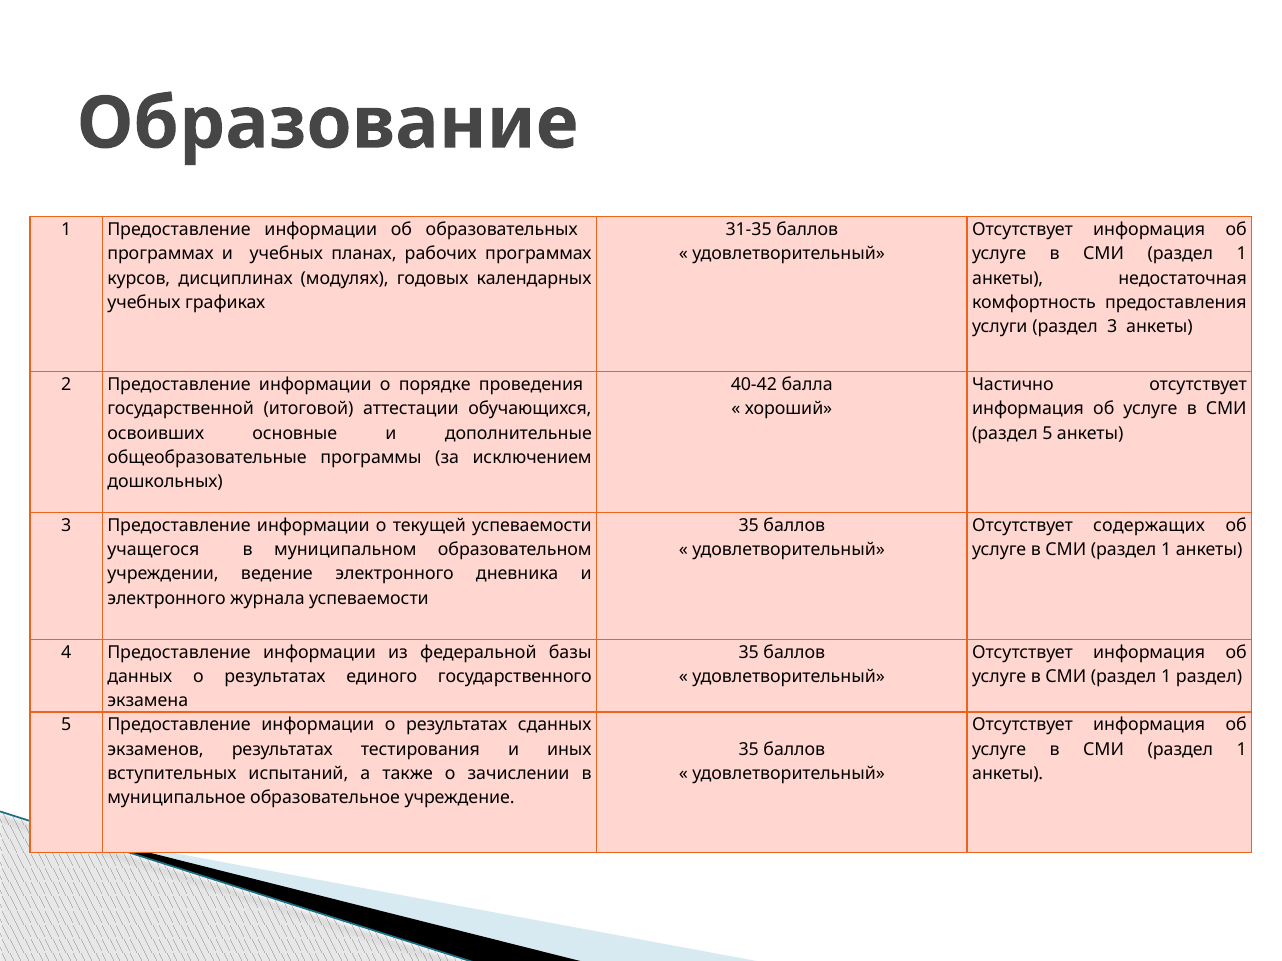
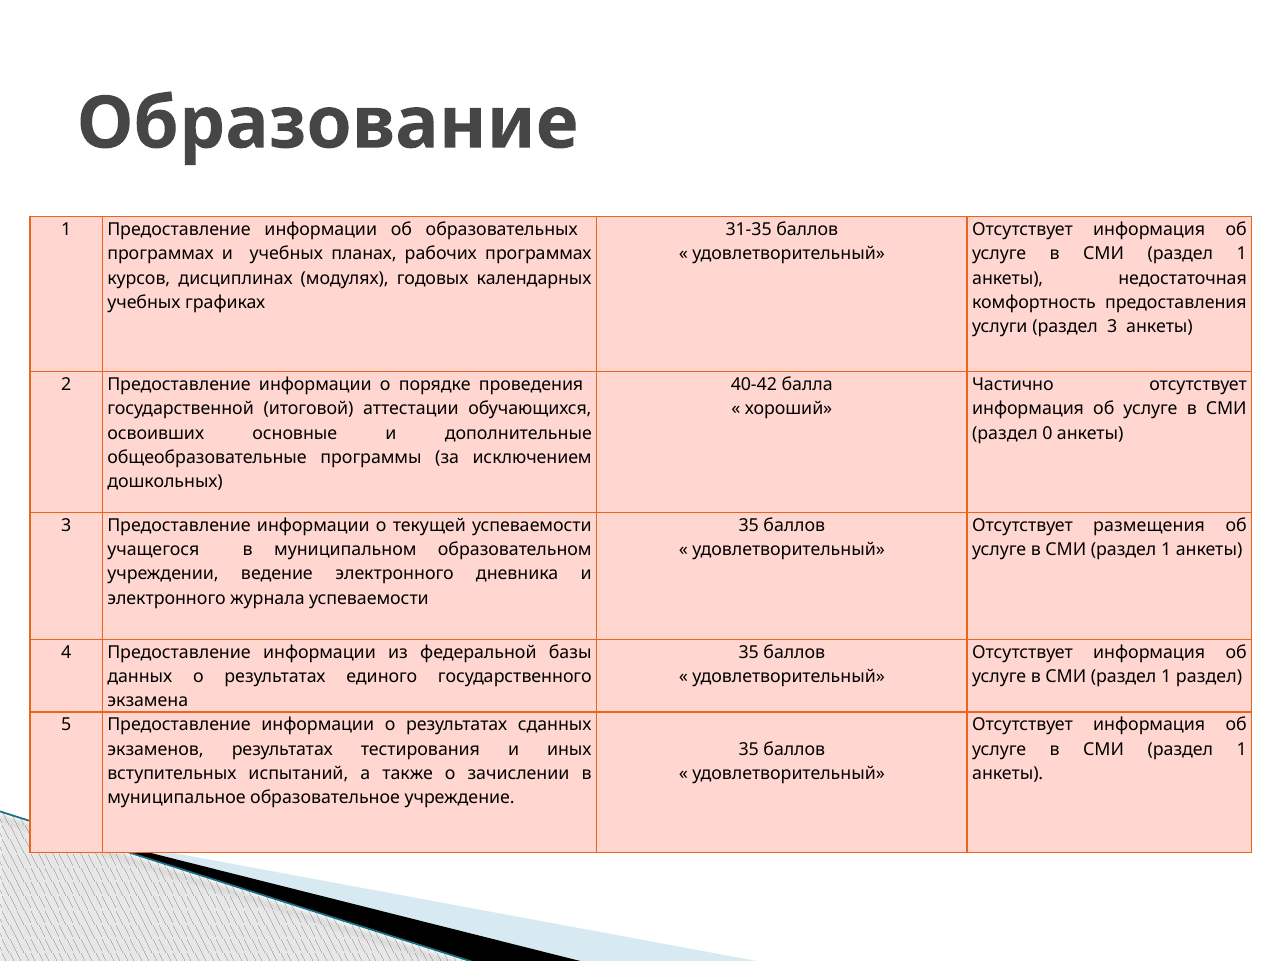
5 at (1047, 433): 5 -> 0
содержащих: содержащих -> размещения
